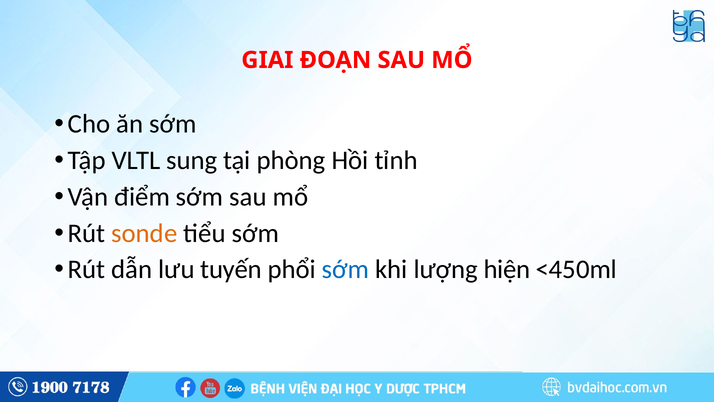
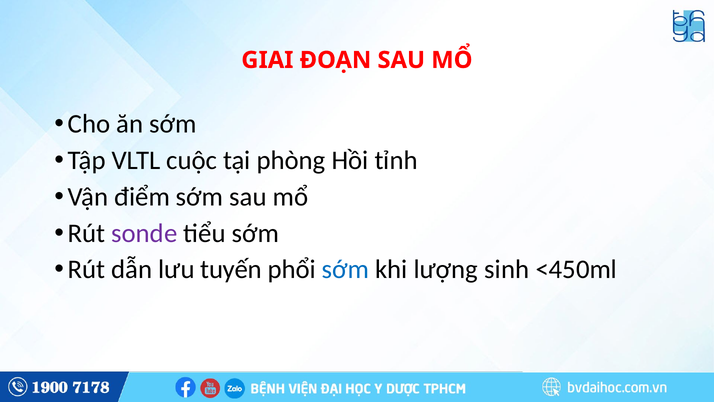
sung: sung -> cuộc
sonde colour: orange -> purple
hiện: hiện -> sinh
